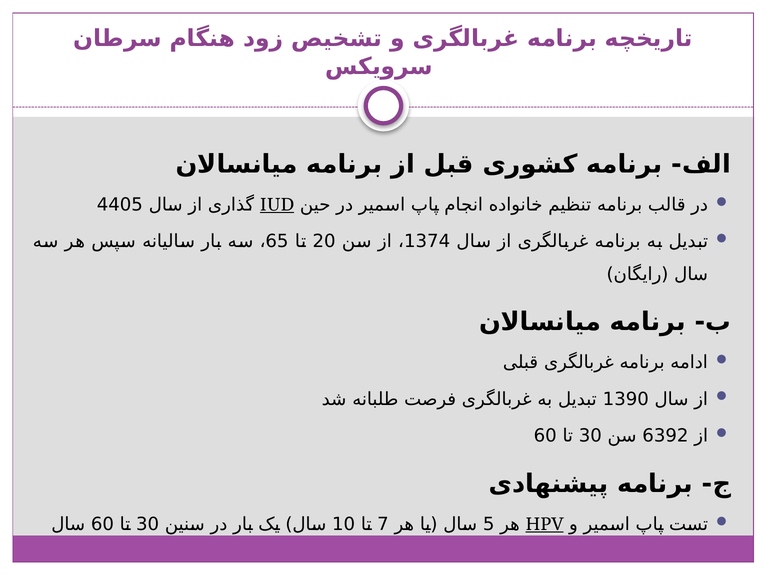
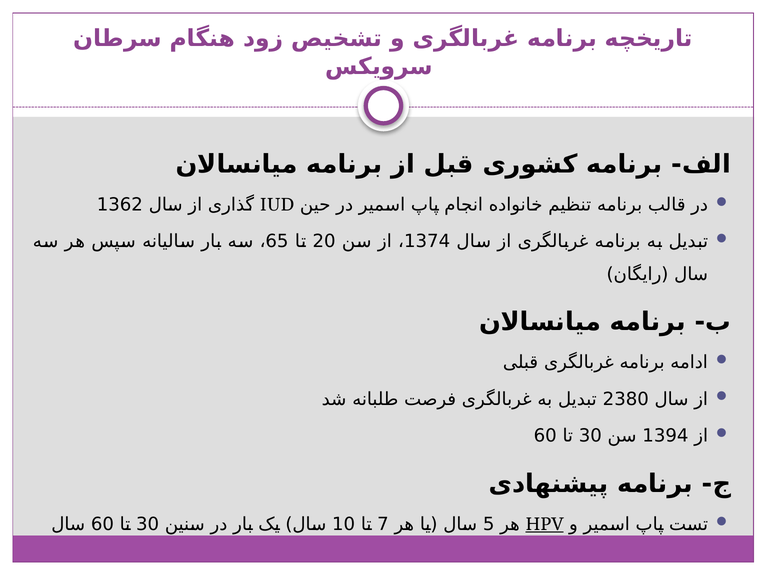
4405: 4405 -> 1362
IUD underline: present -> none
1390: 1390 -> 2380
6392: 6392 -> 1394
